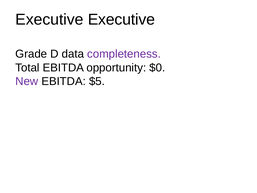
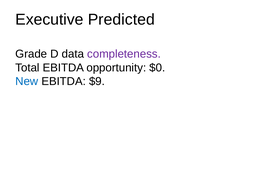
Executive Executive: Executive -> Predicted
New colour: purple -> blue
$5: $5 -> $9
